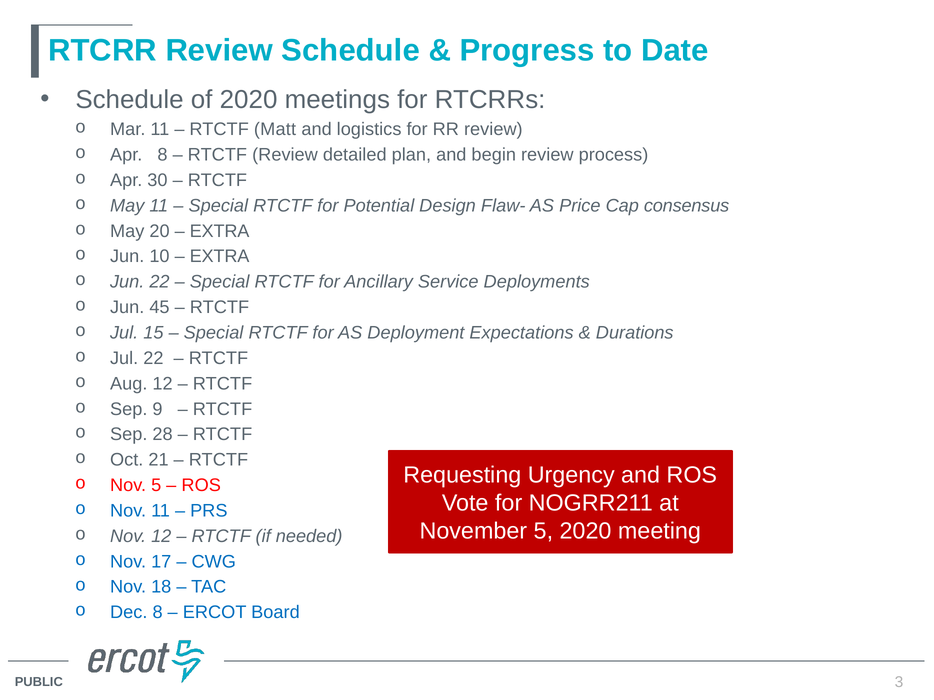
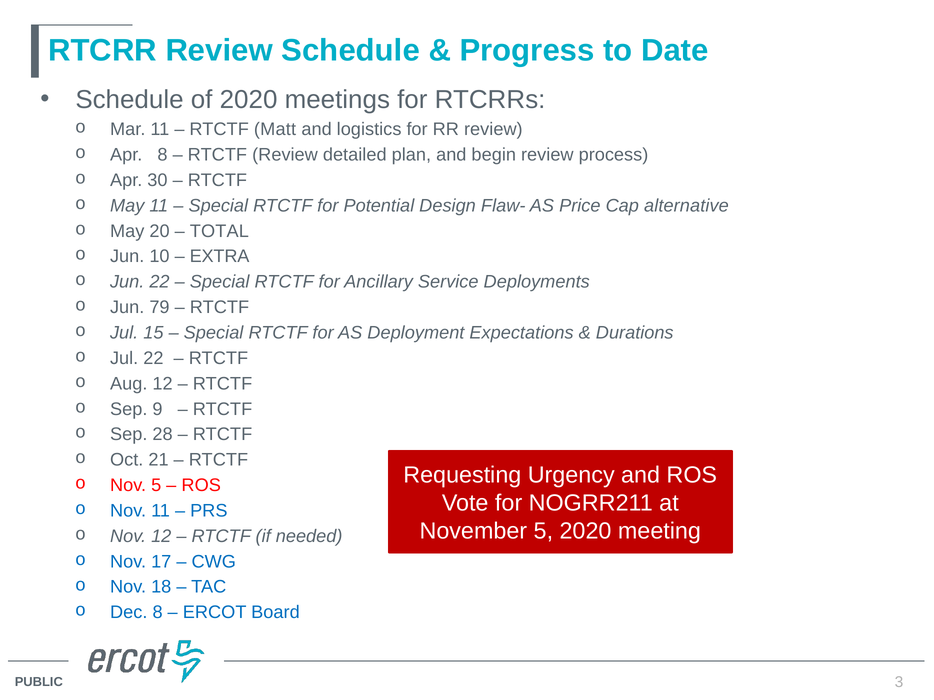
consensus: consensus -> alternative
EXTRA at (220, 231): EXTRA -> TOTAL
45: 45 -> 79
